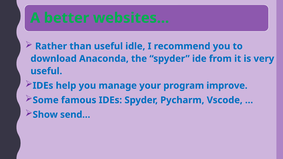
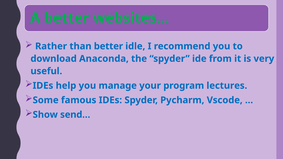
than useful: useful -> better
improve: improve -> lectures
